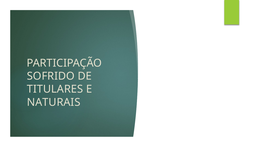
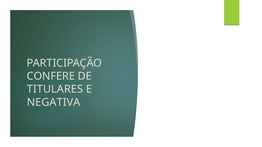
SOFRIDO: SOFRIDO -> CONFERE
NATURAIS: NATURAIS -> NEGATIVA
